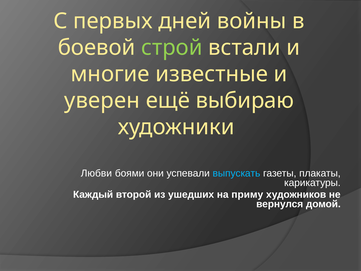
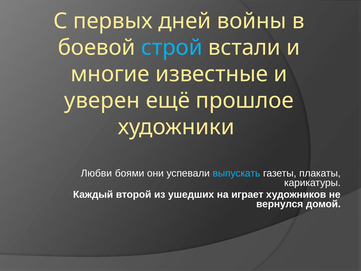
строй colour: light green -> light blue
выбираю: выбираю -> прошлое
приму: приму -> играет
